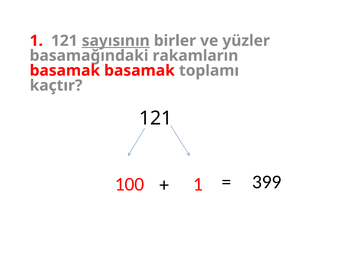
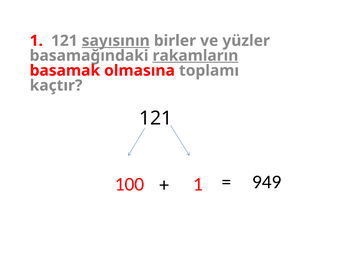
rakamların underline: none -> present
basamak basamak: basamak -> olmasına
399: 399 -> 949
